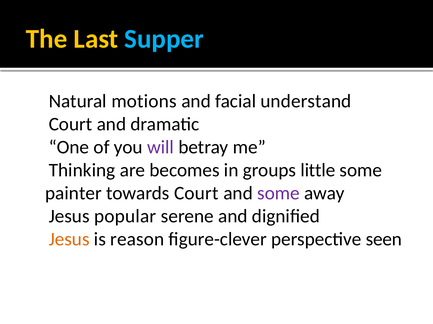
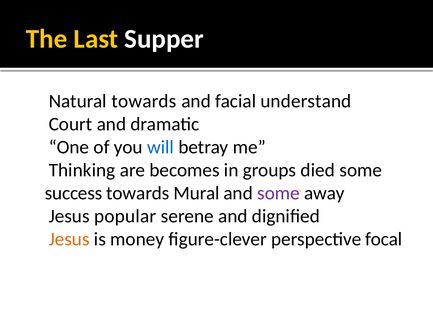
Supper colour: light blue -> white
Natural motions: motions -> towards
will colour: purple -> blue
little: little -> died
painter: painter -> success
towards Court: Court -> Mural
reason: reason -> money
seen: seen -> focal
